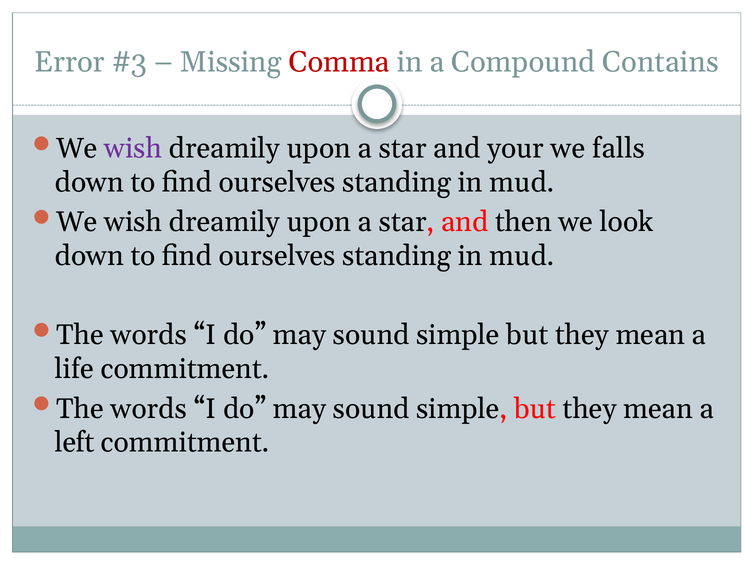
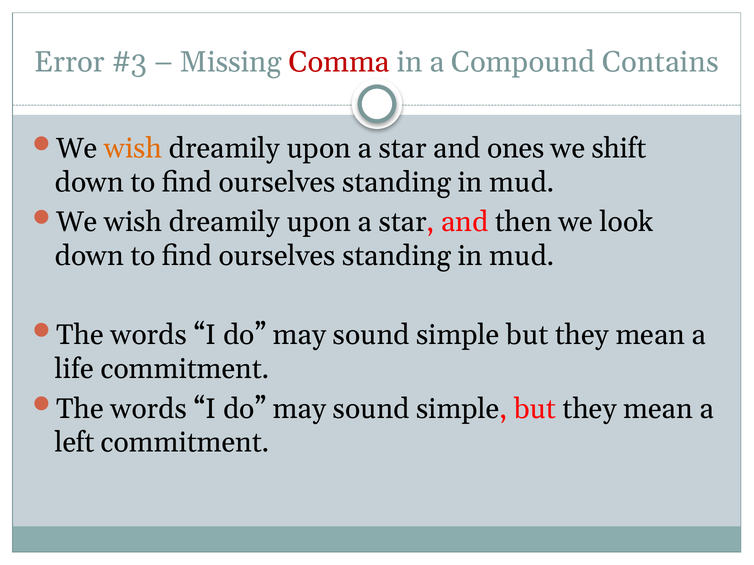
wish at (133, 149) colour: purple -> orange
your: your -> ones
falls: falls -> shift
